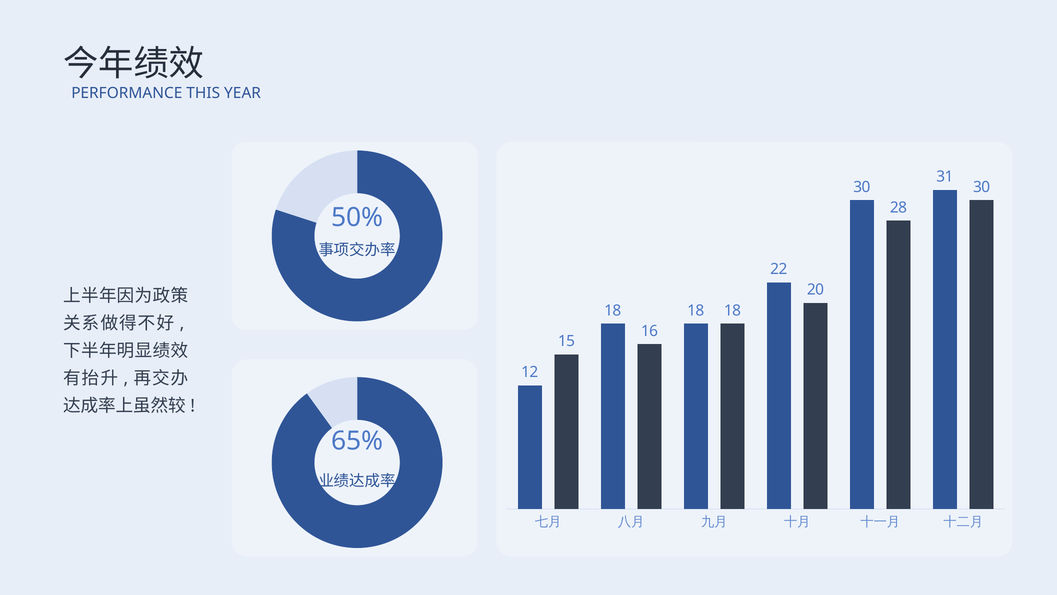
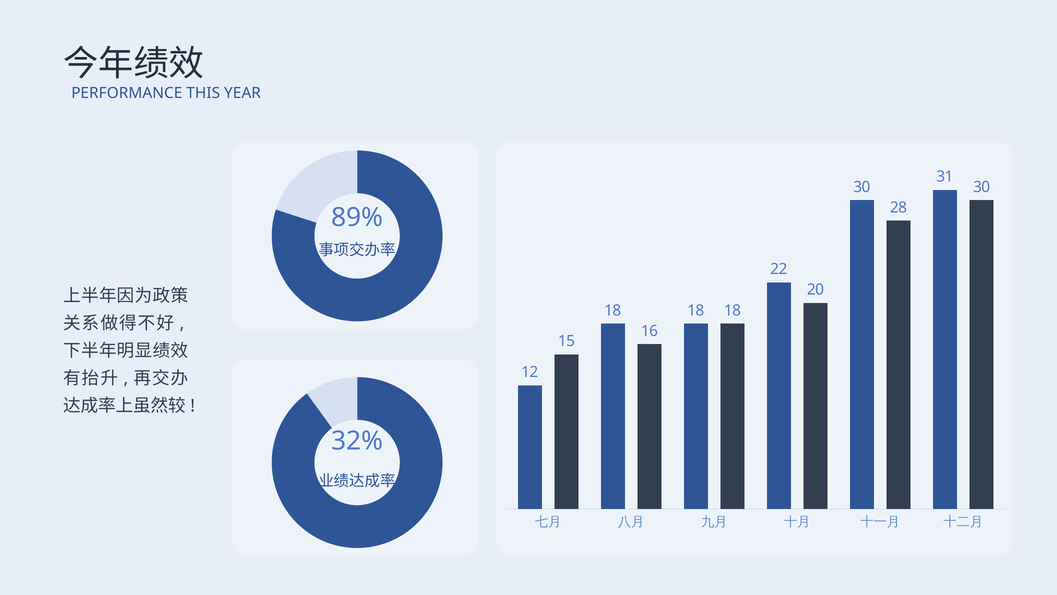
50%: 50% -> 89%
65%: 65% -> 32%
